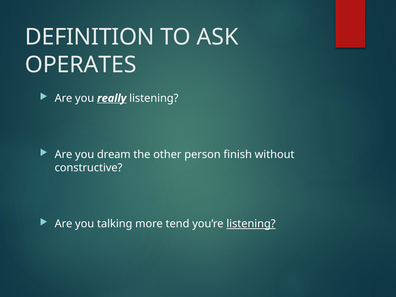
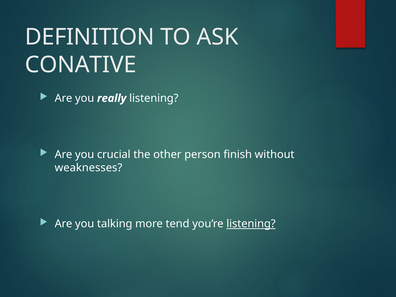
OPERATES: OPERATES -> CONATIVE
really underline: present -> none
dream: dream -> crucial
constructive: constructive -> weaknesses
